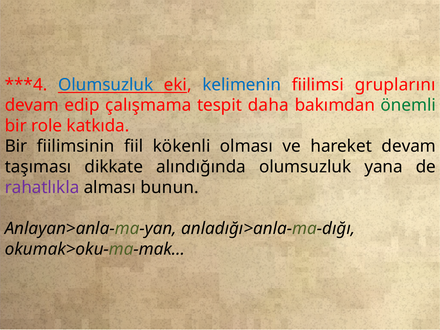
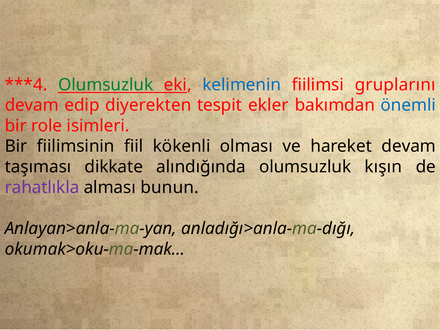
Olumsuzluk at (106, 85) colour: blue -> green
çalışmama: çalışmama -> diyerekten
daha: daha -> ekler
önemli colour: green -> blue
katkıda: katkıda -> isimleri
yana: yana -> kışın
